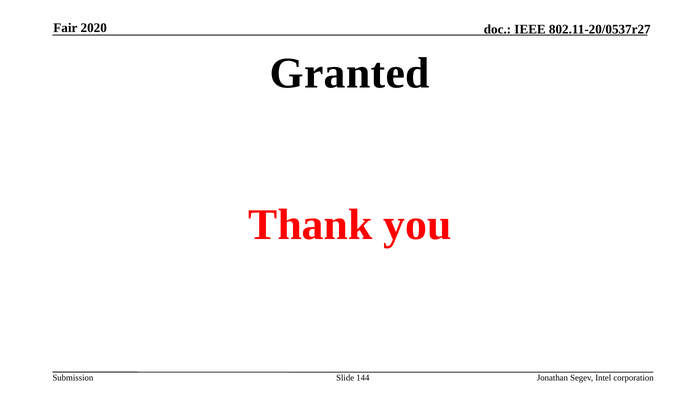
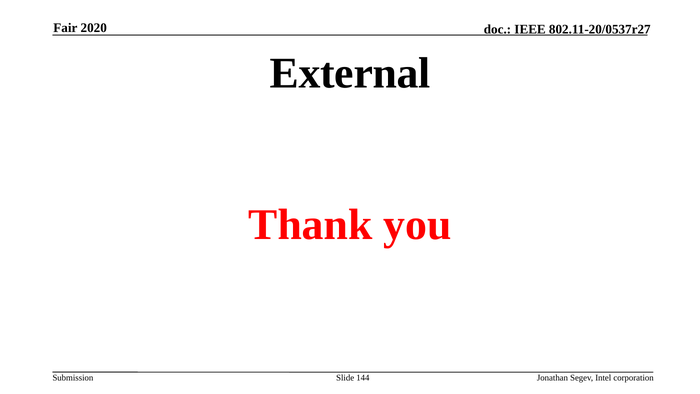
Granted: Granted -> External
